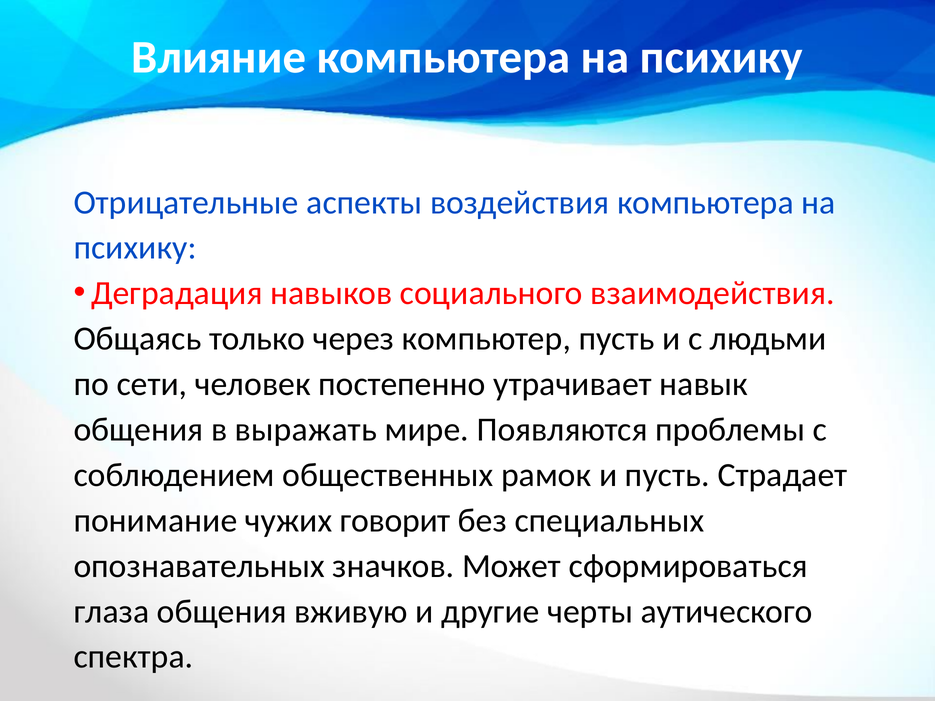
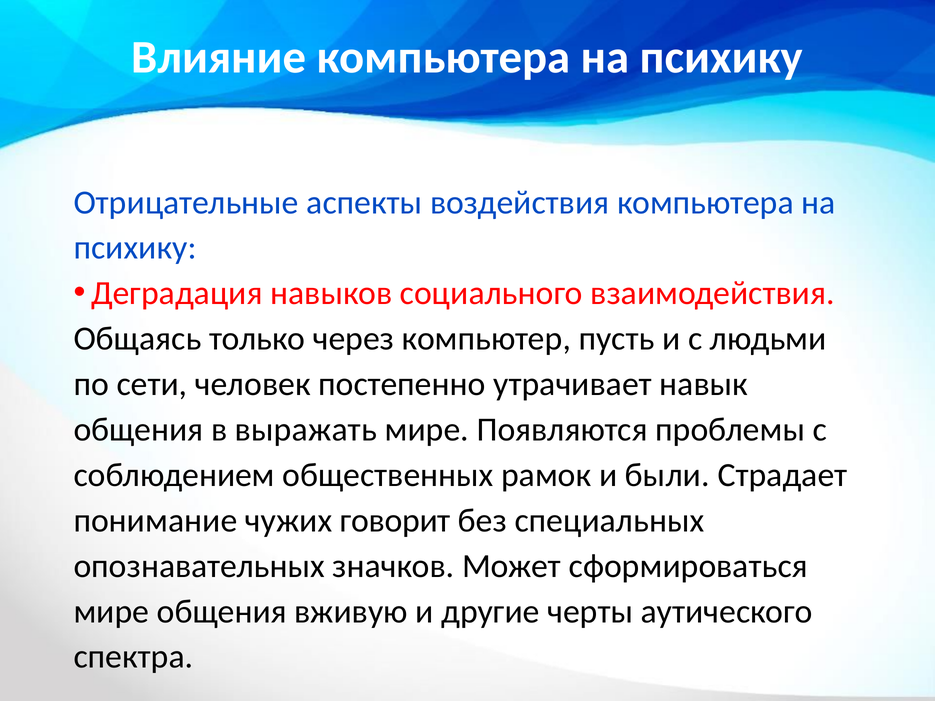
и пусть: пусть -> были
глаза at (111, 612): глаза -> мире
